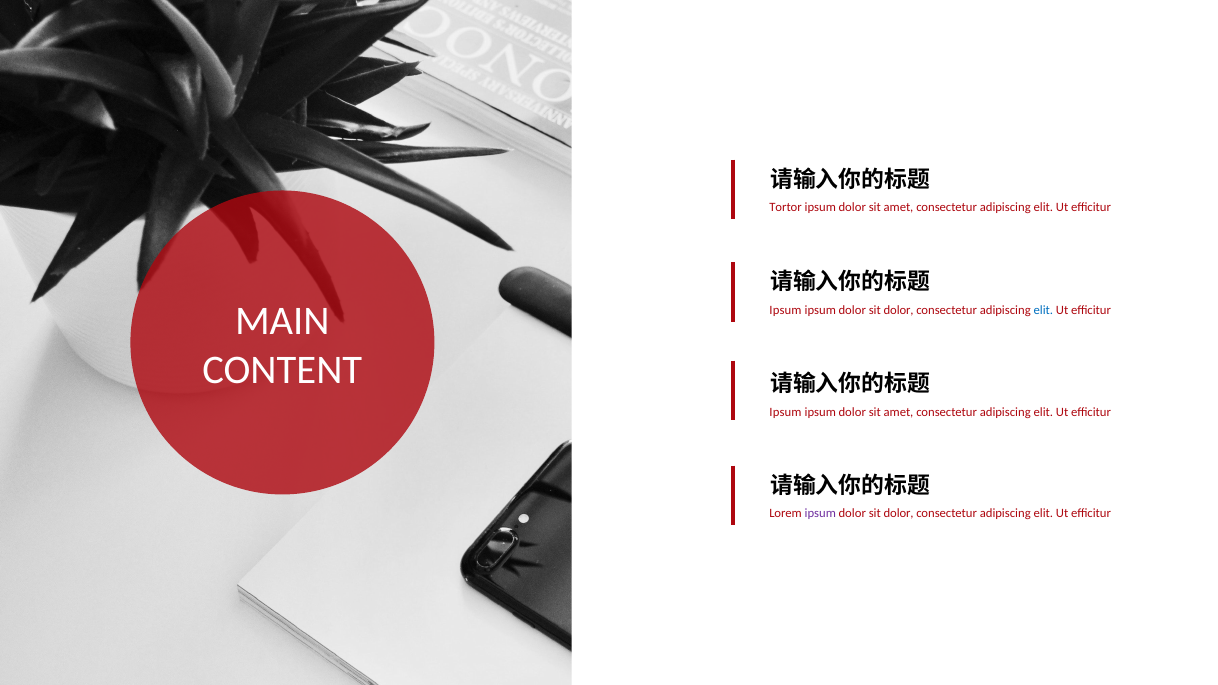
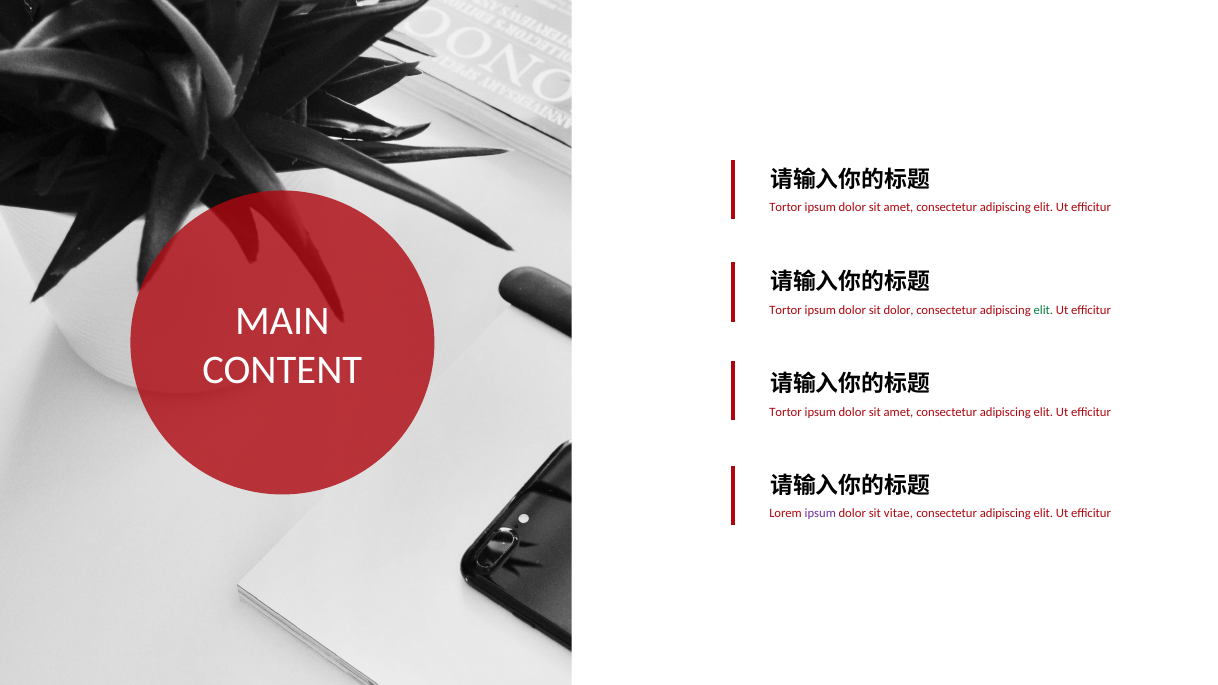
Ipsum at (785, 310): Ipsum -> Tortor
elit at (1043, 310) colour: blue -> green
Ipsum at (785, 412): Ipsum -> Tortor
dolor at (899, 513): dolor -> vitae
